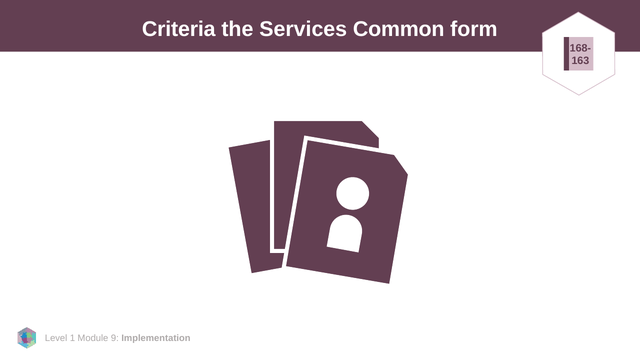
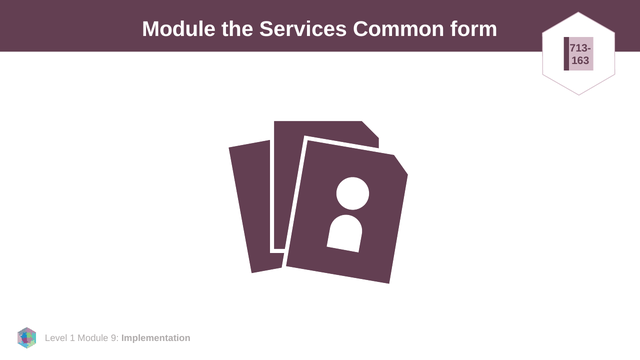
Criteria at (179, 29): Criteria -> Module
168-: 168- -> 713-
